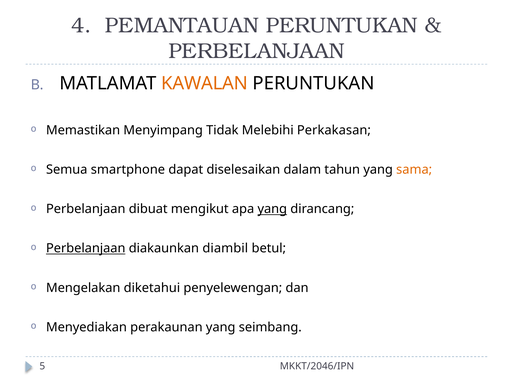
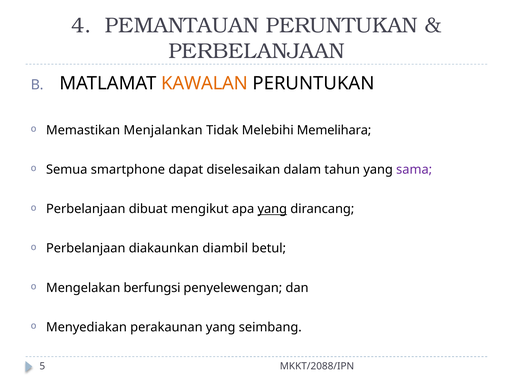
Menyimpang: Menyimpang -> Menjalankan
Perkakasan: Perkakasan -> Memelihara
sama colour: orange -> purple
Perbelanjaan at (86, 248) underline: present -> none
diketahui: diketahui -> berfungsi
MKKT/2046/IPN: MKKT/2046/IPN -> MKKT/2088/IPN
